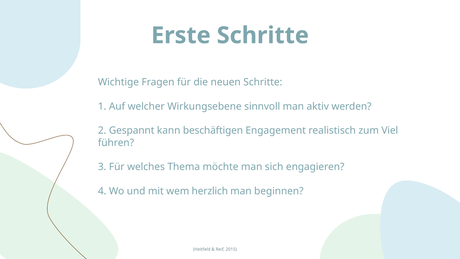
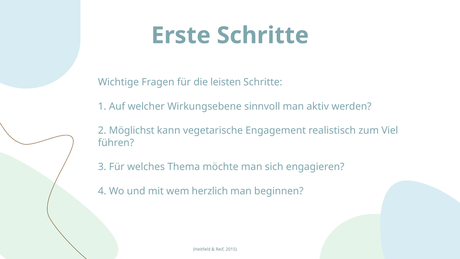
neuen: neuen -> leisten
Gespannt: Gespannt -> Möglichst
beschäftigen: beschäftigen -> vegetarische
